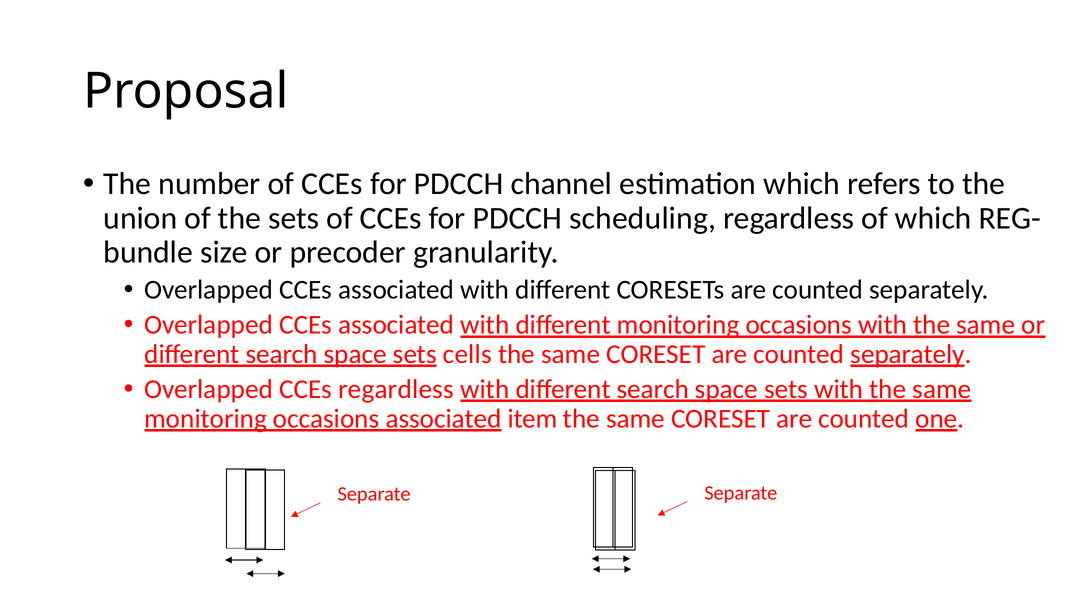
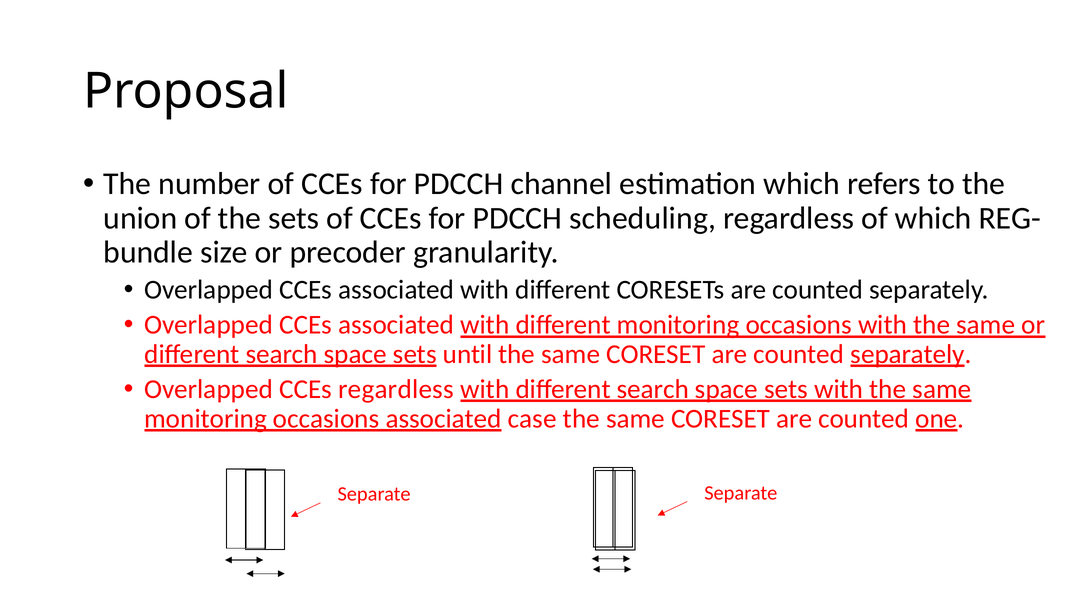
cells: cells -> until
item: item -> case
